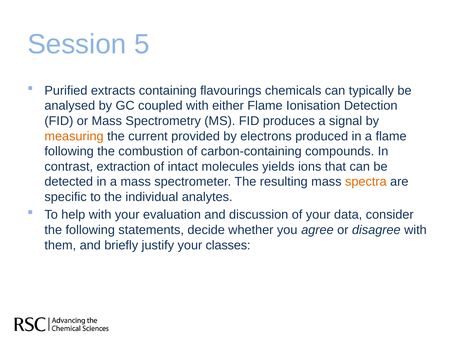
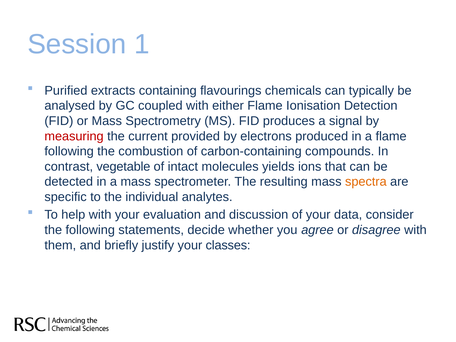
5: 5 -> 1
measuring colour: orange -> red
extraction: extraction -> vegetable
